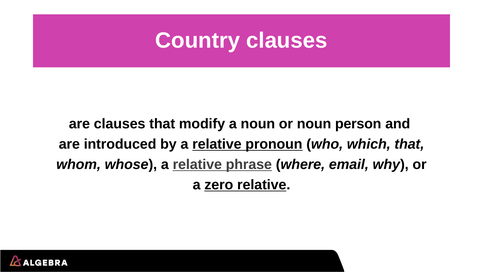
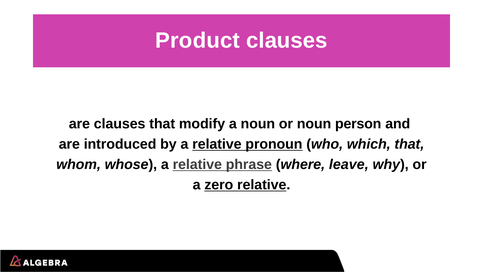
Country: Country -> Product
email: email -> leave
